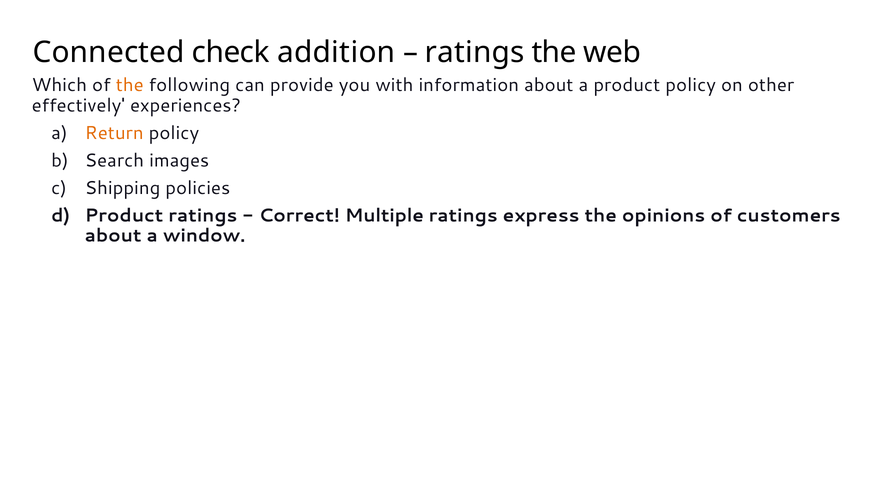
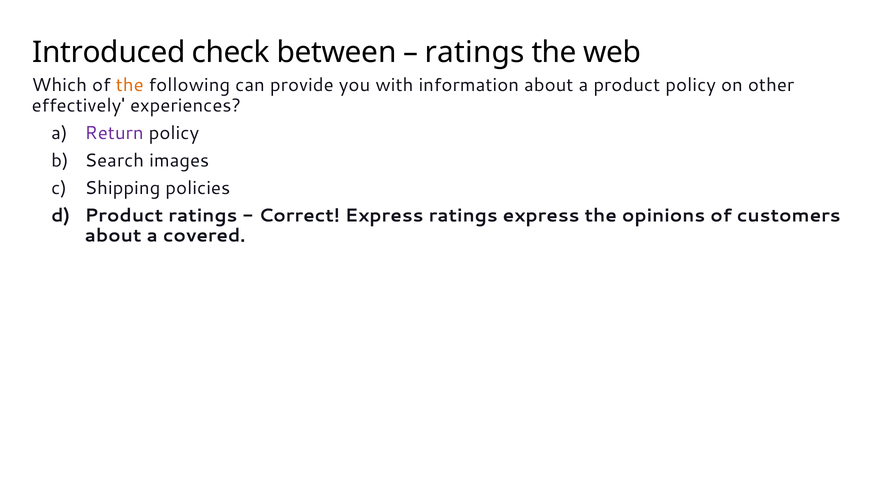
Connected: Connected -> Introduced
addition: addition -> between
Return colour: orange -> purple
Correct Multiple: Multiple -> Express
window: window -> covered
